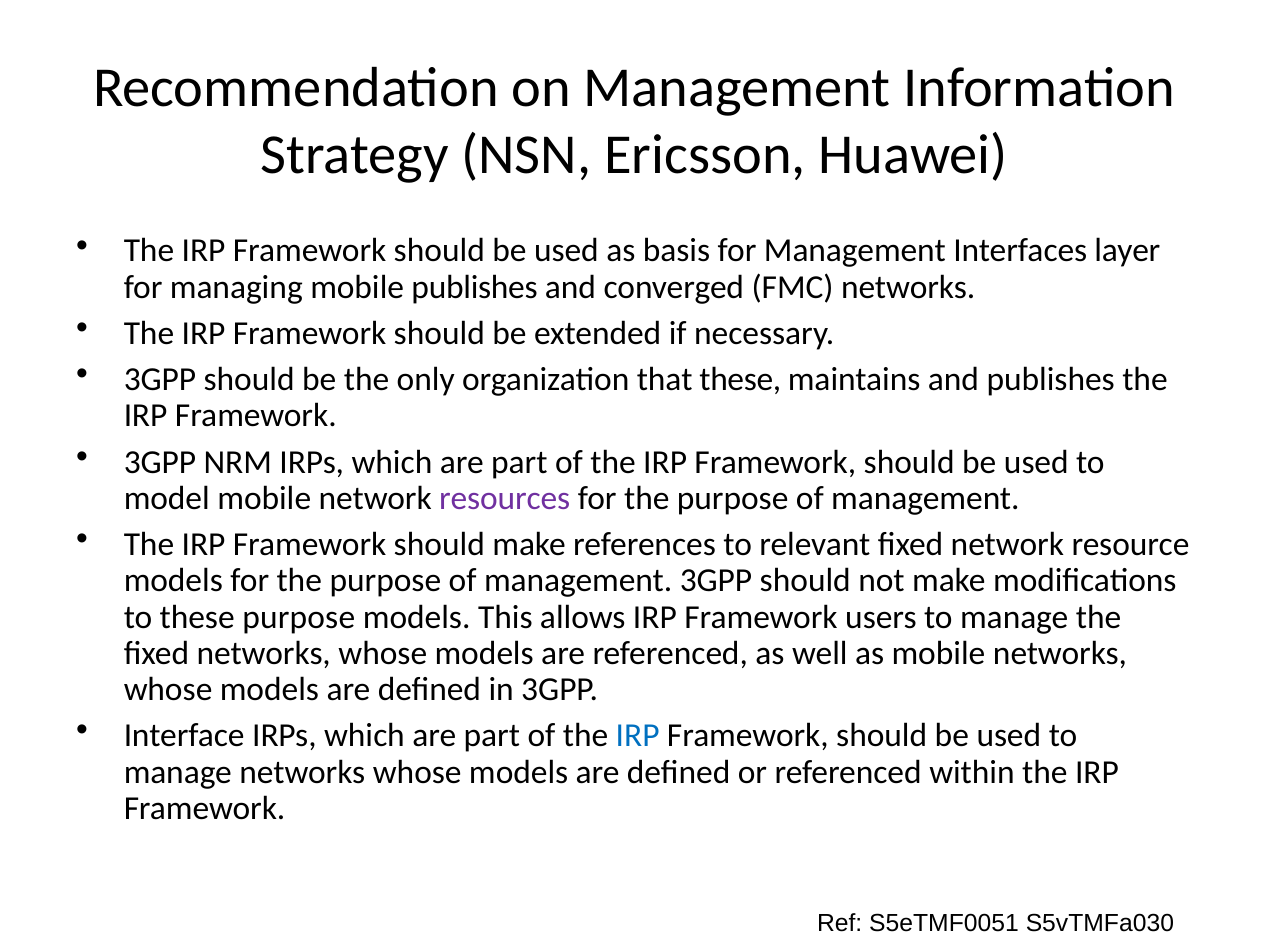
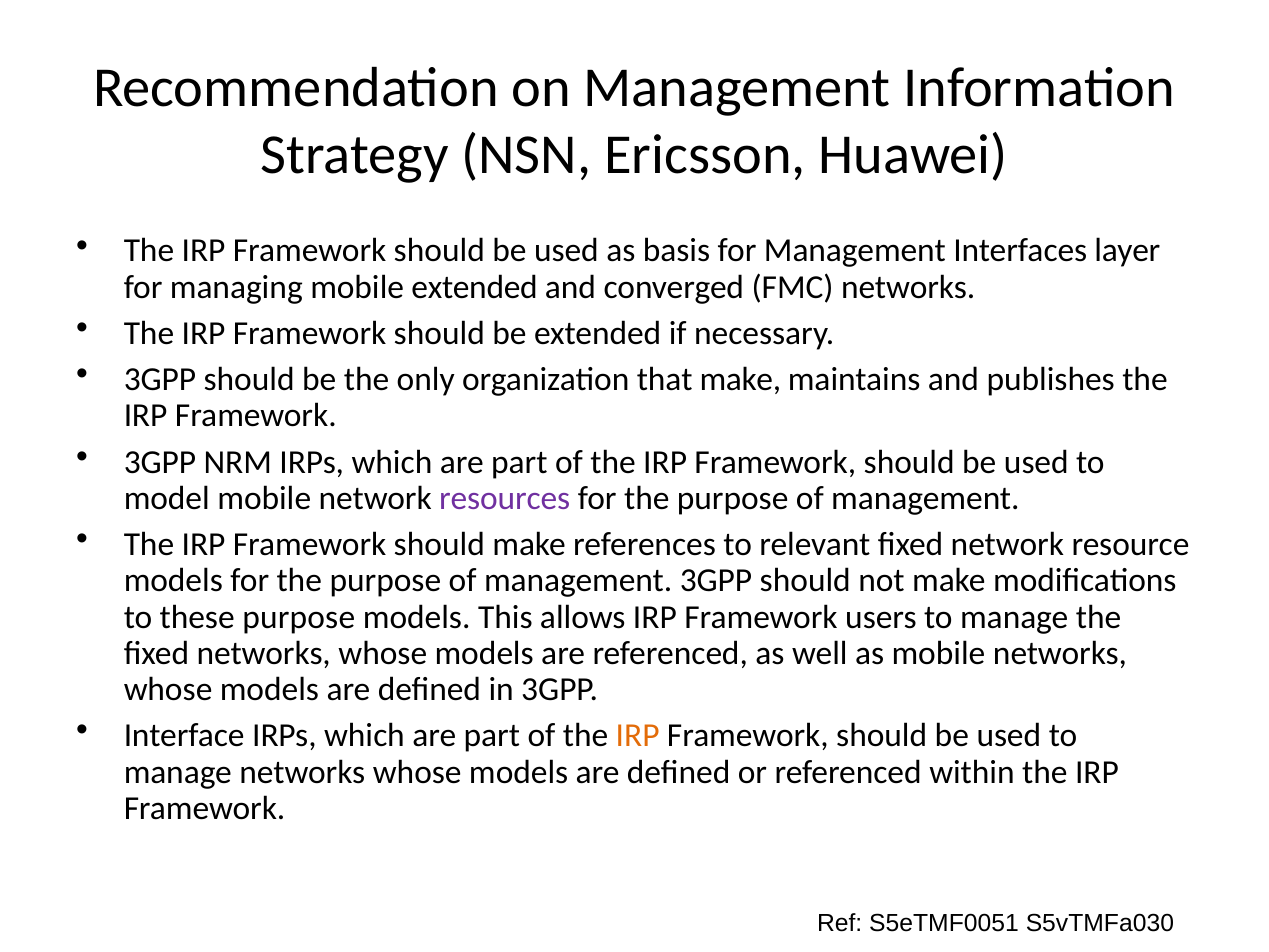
mobile publishes: publishes -> extended
that these: these -> make
IRP at (638, 736) colour: blue -> orange
